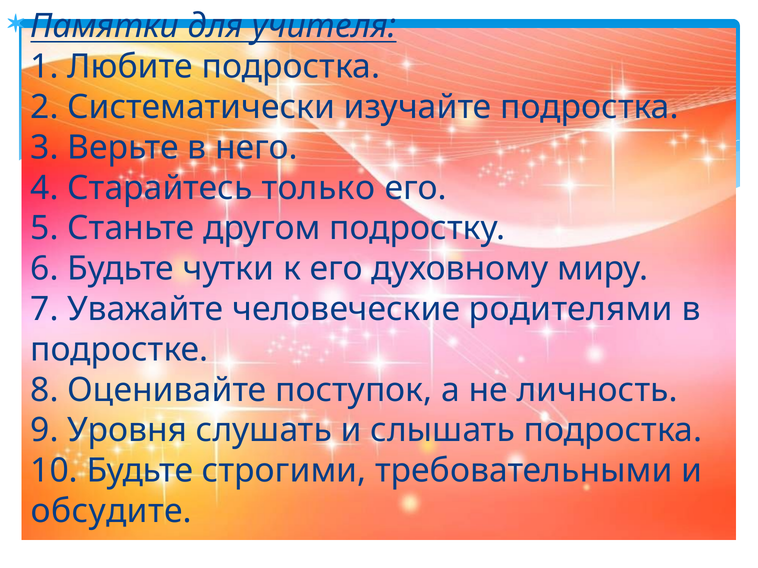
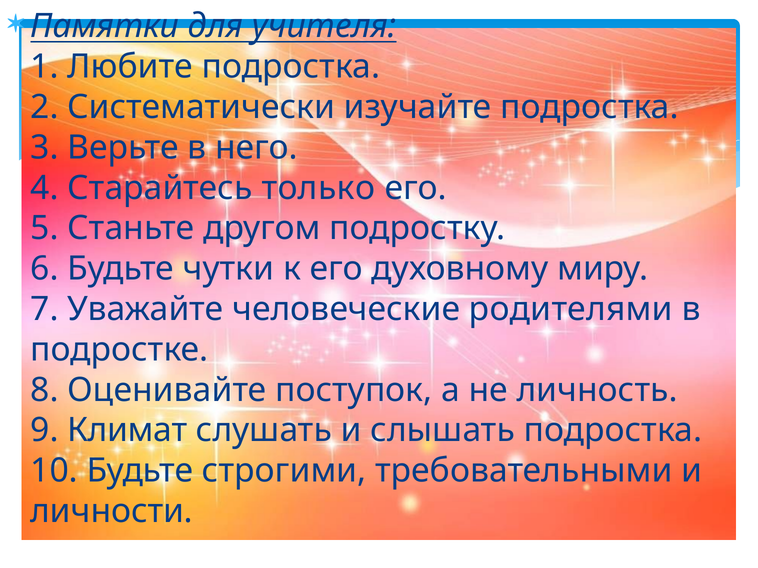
Уровня: Уровня -> Климат
обсудите: обсудите -> личности
